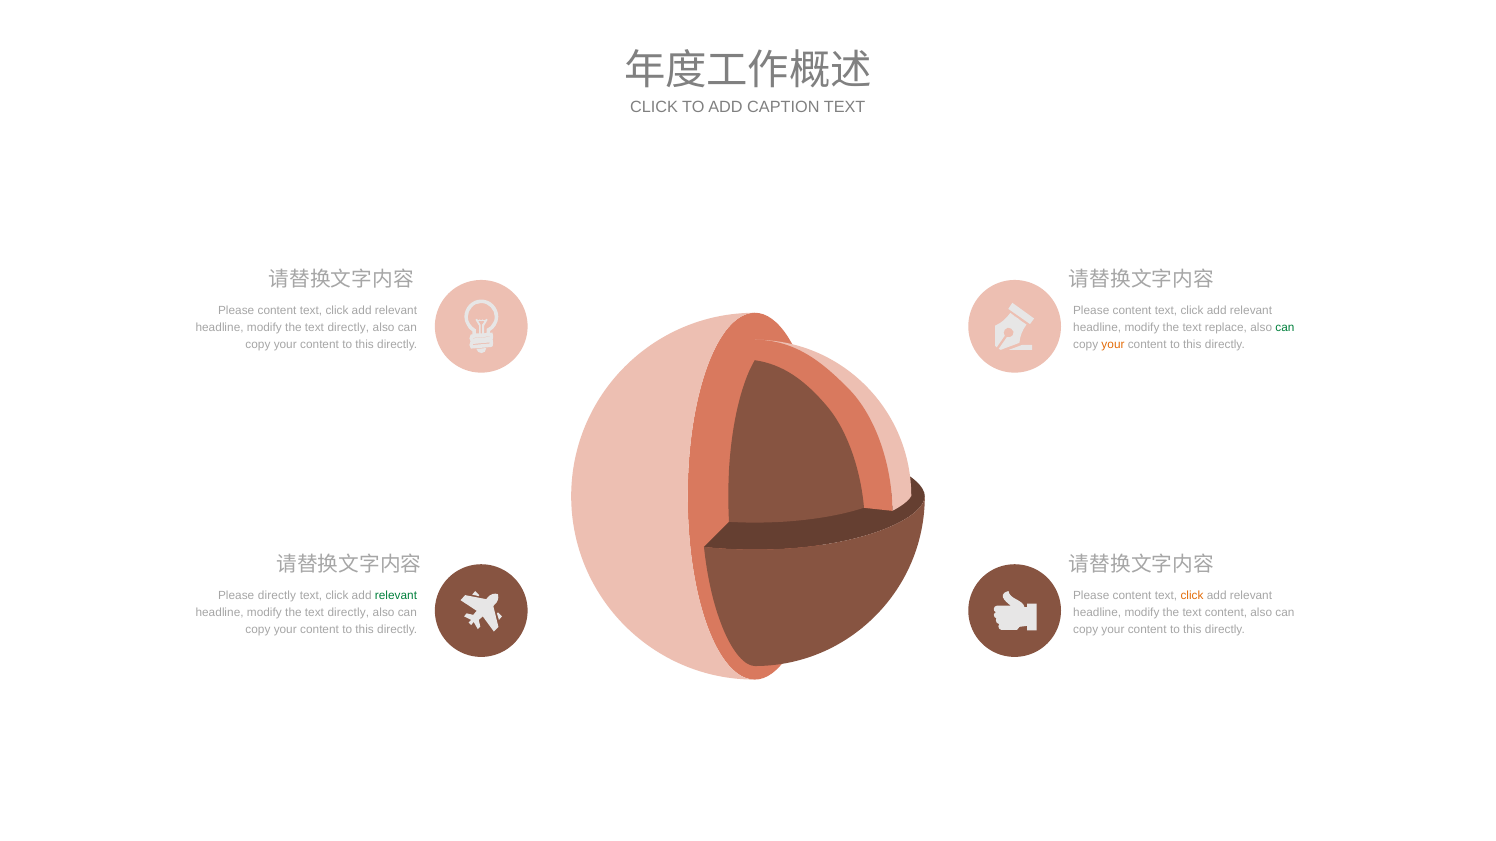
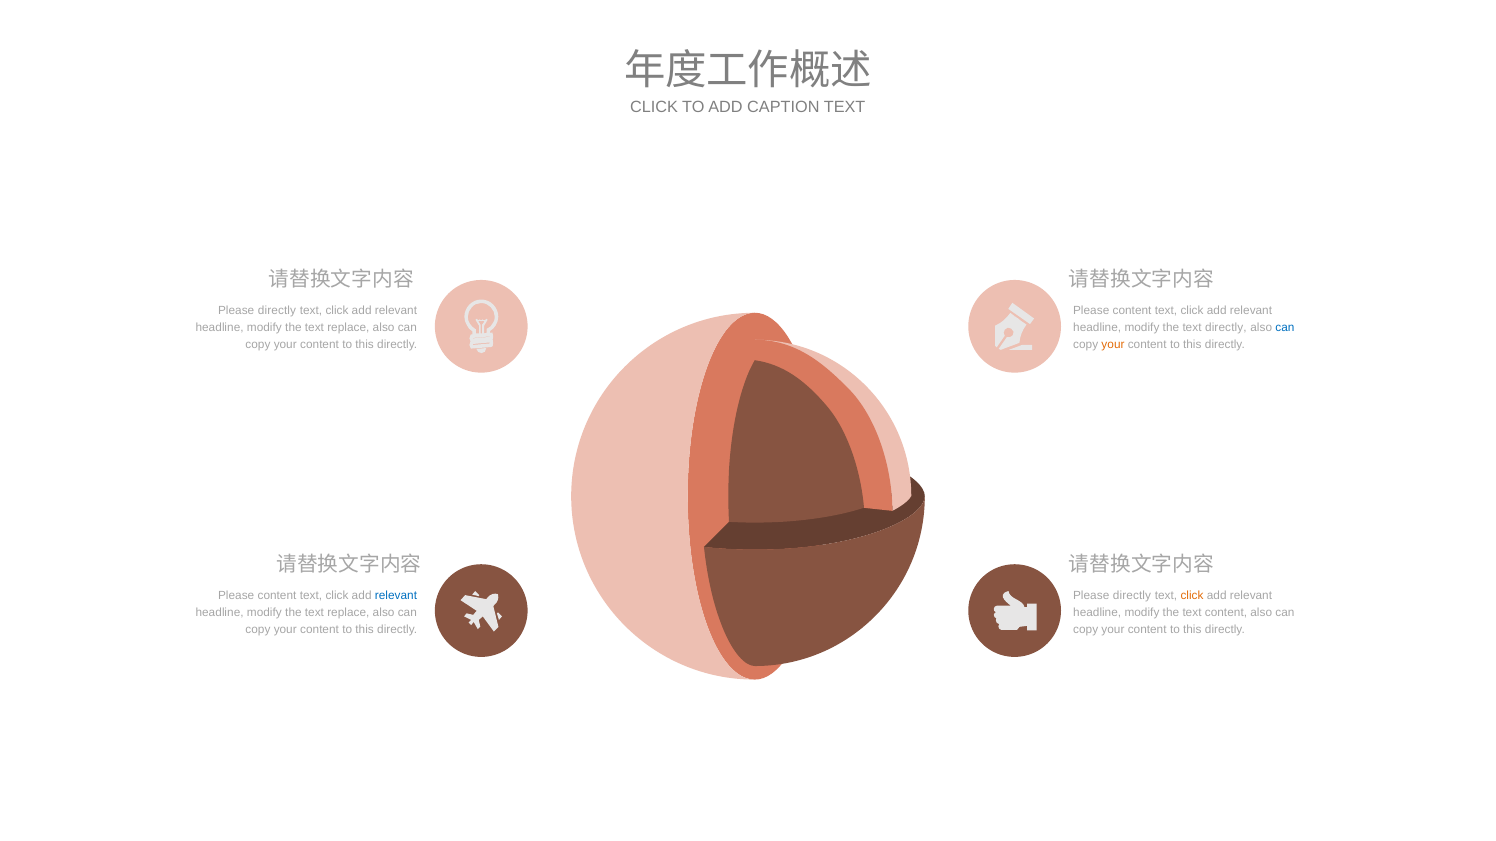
content at (277, 311): content -> directly
directly at (348, 328): directly -> replace
text replace: replace -> directly
can at (1285, 328) colour: green -> blue
directly at (277, 596): directly -> content
relevant at (396, 596) colour: green -> blue
content at (1132, 596): content -> directly
directly at (348, 613): directly -> replace
